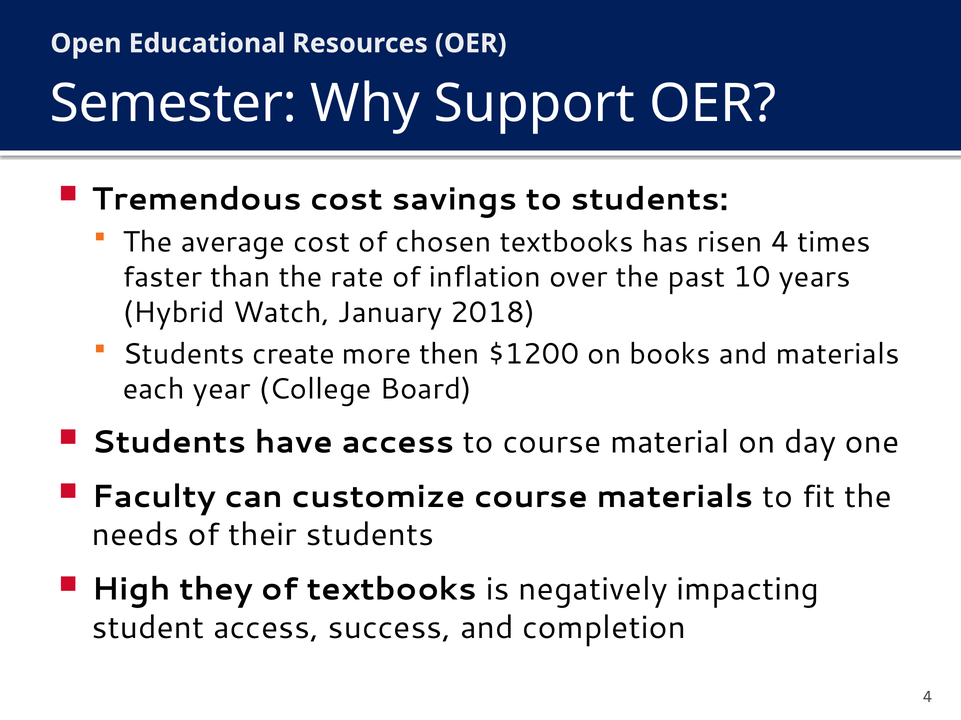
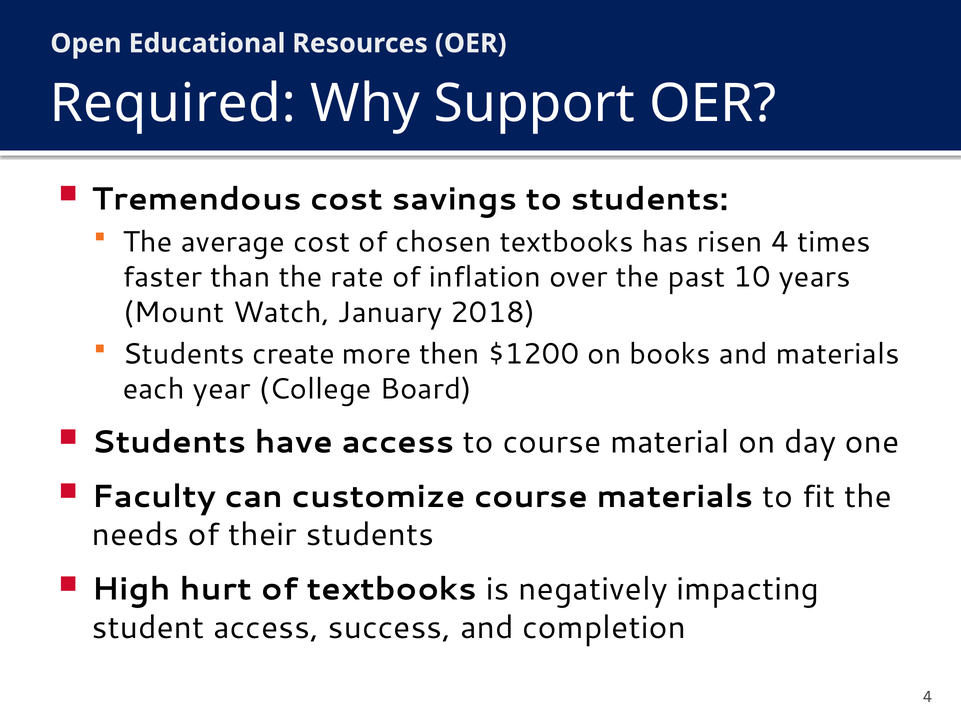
Semester: Semester -> Required
Hybrid: Hybrid -> Mount
they: they -> hurt
